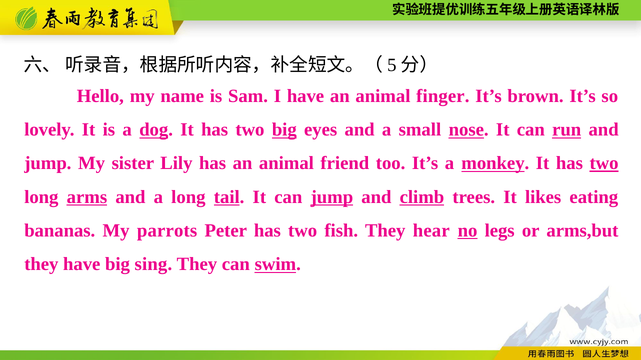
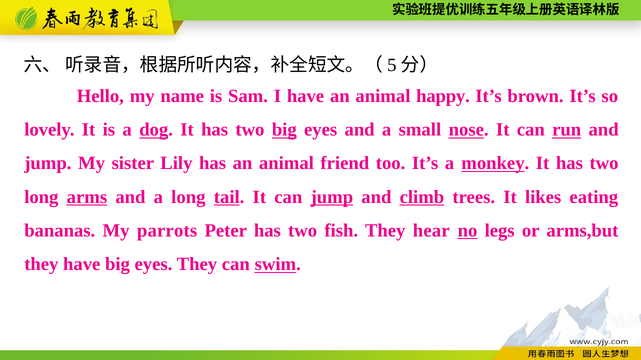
finger: finger -> happy
two at (604, 164) underline: present -> none
have big sing: sing -> eyes
